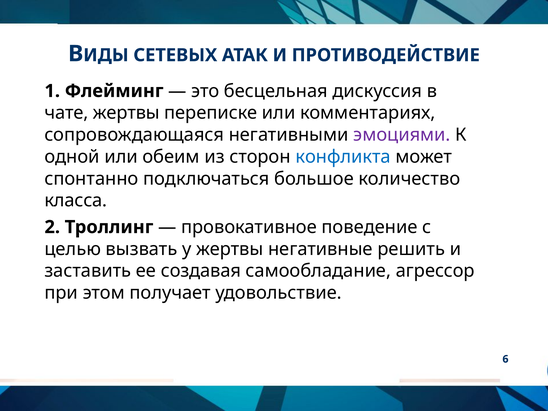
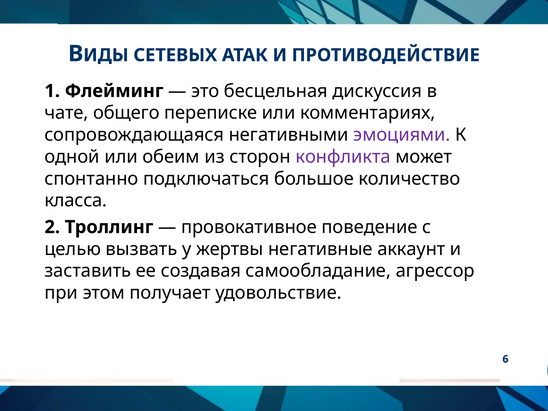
чате жертвы: жертвы -> общего
конфликта colour: blue -> purple
решить: решить -> аккаунт
